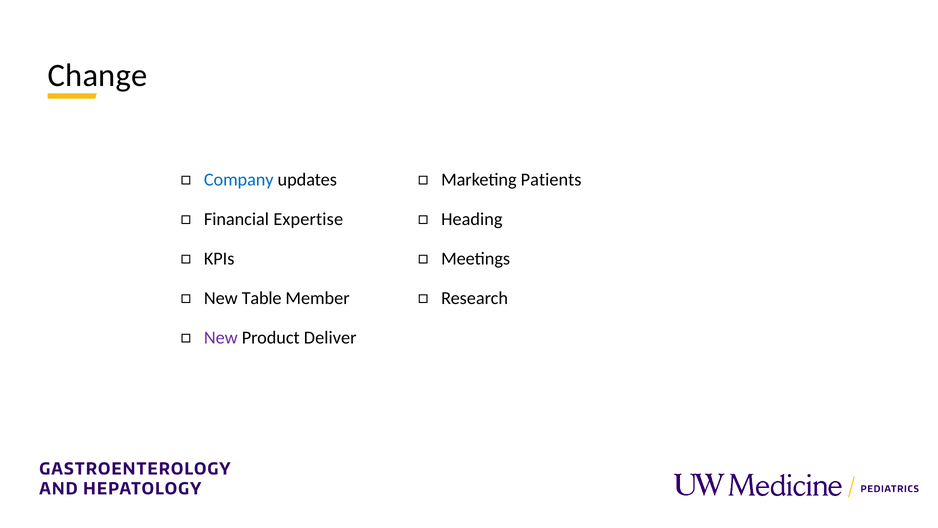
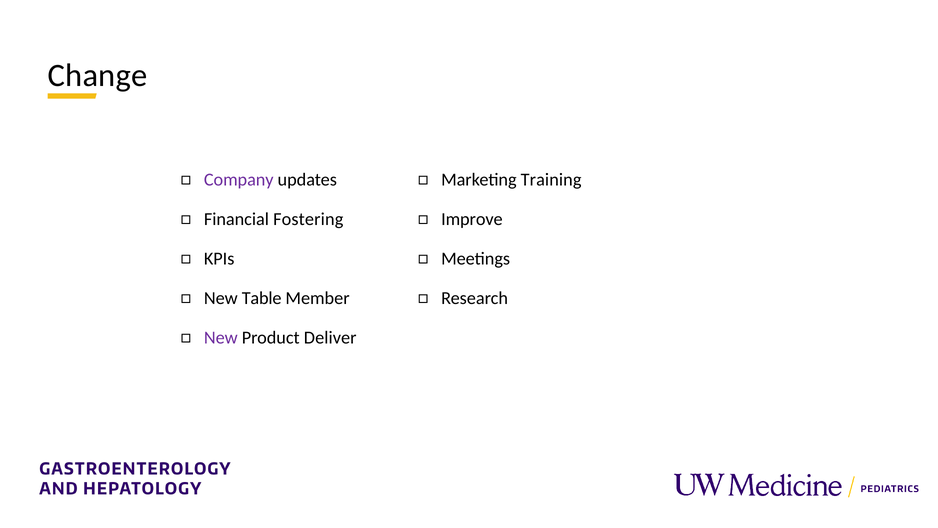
Company colour: blue -> purple
Patients: Patients -> Training
Expertise: Expertise -> Fostering
Heading: Heading -> Improve
